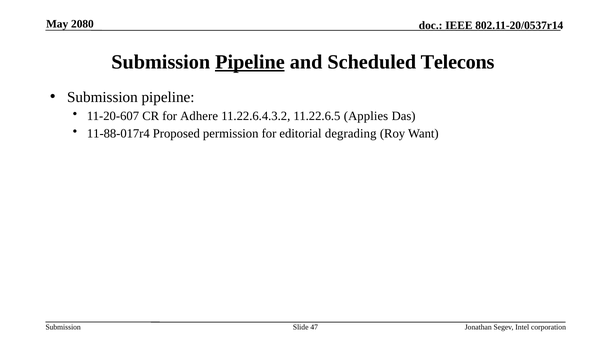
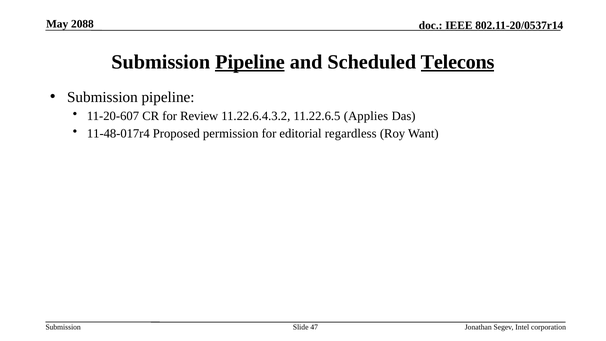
2080: 2080 -> 2088
Telecons underline: none -> present
Adhere: Adhere -> Review
11-88-017r4: 11-88-017r4 -> 11-48-017r4
degrading: degrading -> regardless
